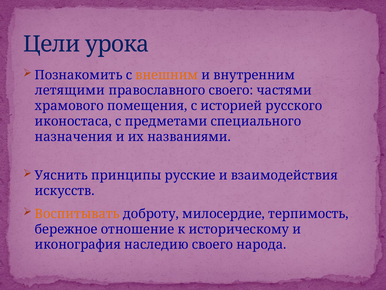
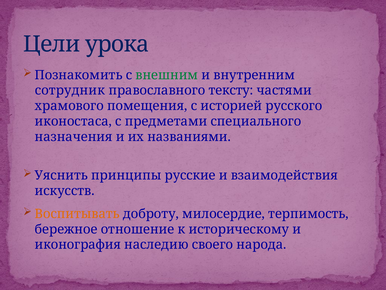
внешним colour: orange -> green
летящими: летящими -> сотрудник
православного своего: своего -> тексту
